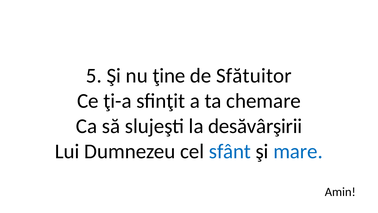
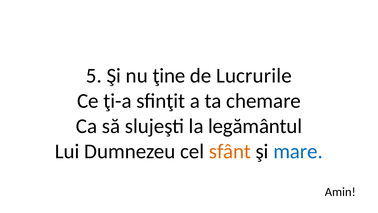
Sfătuitor: Sfătuitor -> Lucrurile
desăvârşirii: desăvârşirii -> legământul
sfânt colour: blue -> orange
